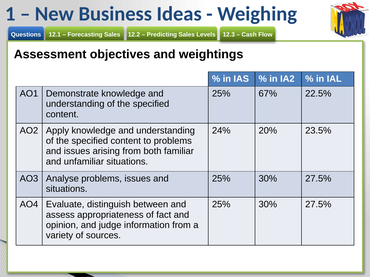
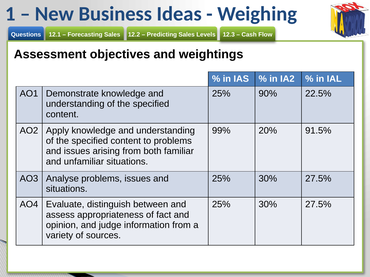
67%: 67% -> 90%
24%: 24% -> 99%
23.5%: 23.5% -> 91.5%
